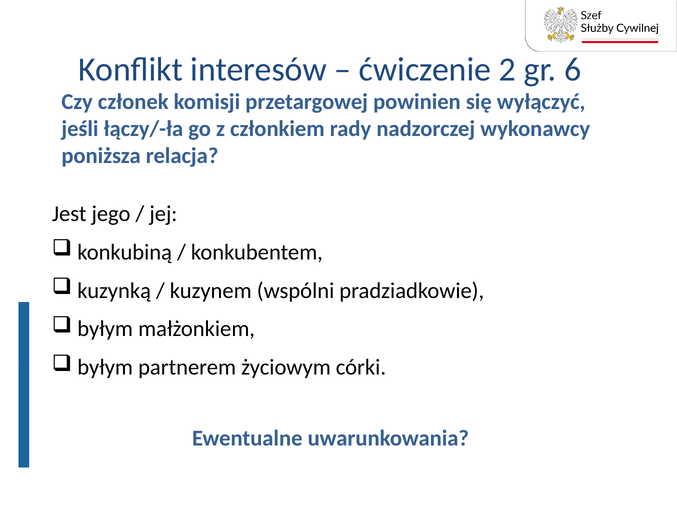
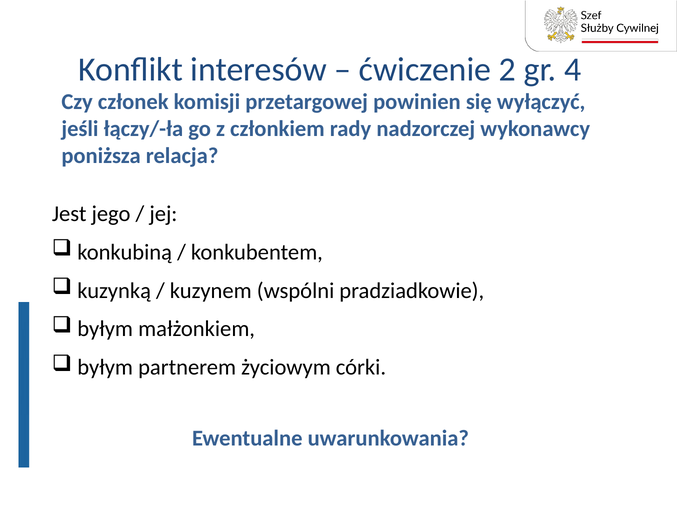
6: 6 -> 4
